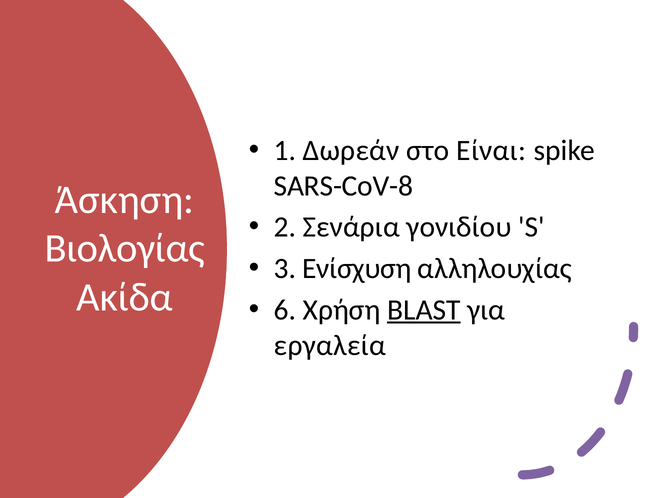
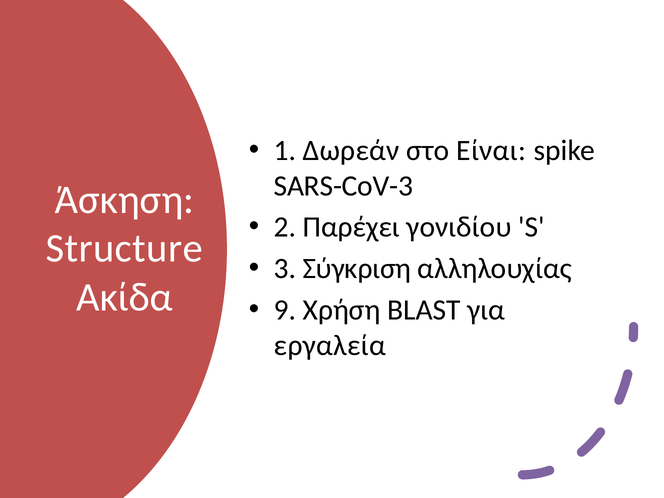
SARS-CoV-8: SARS-CoV-8 -> SARS-CoV-3
Σενάρια: Σενάρια -> Παρέχει
Βιολογίας: Βιολογίας -> Structure
Ενίσχυση: Ενίσχυση -> Σύγκριση
6: 6 -> 9
BLAST underline: present -> none
